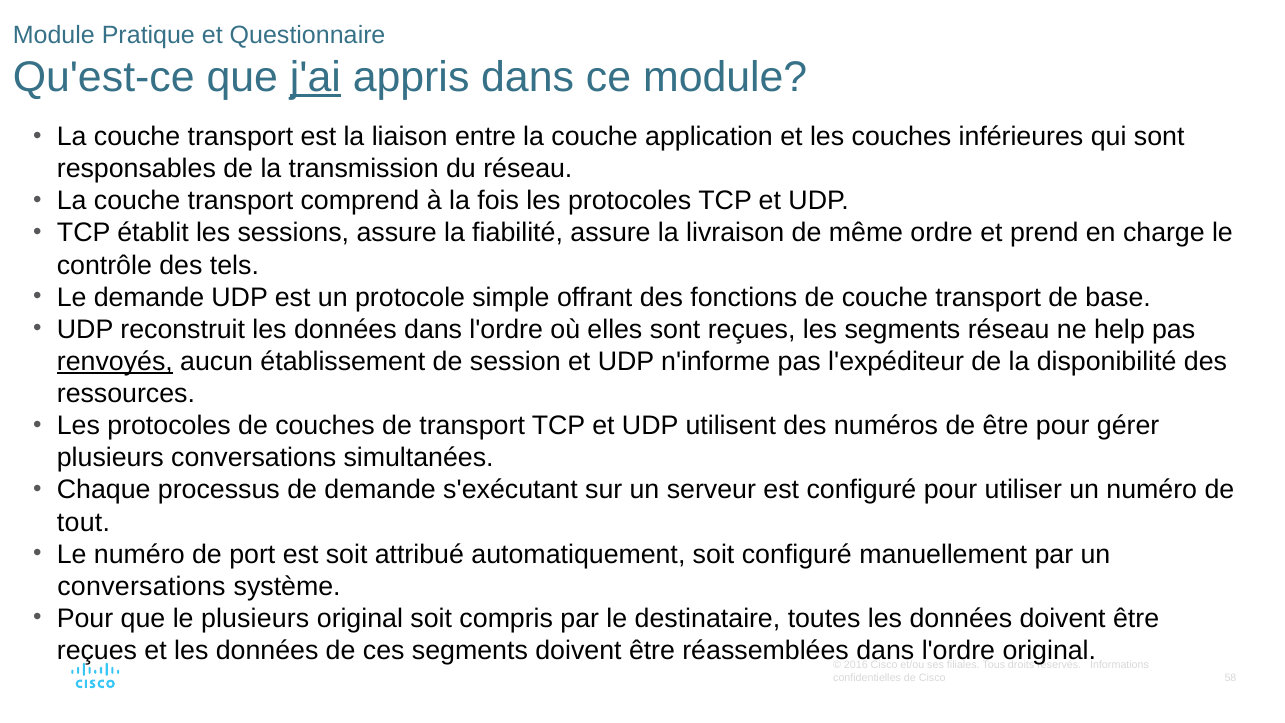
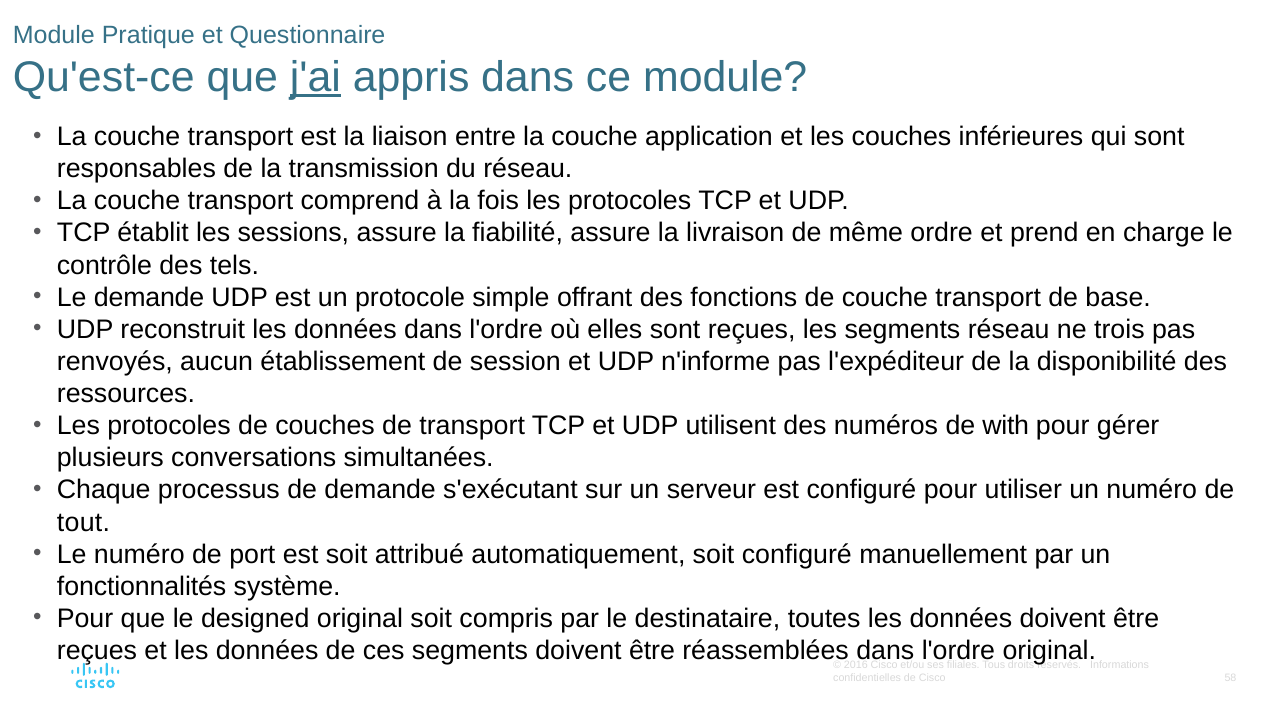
help: help -> trois
renvoyés underline: present -> none
de être: être -> with
conversations at (141, 586): conversations -> fonctionnalités
le plusieurs: plusieurs -> designed
